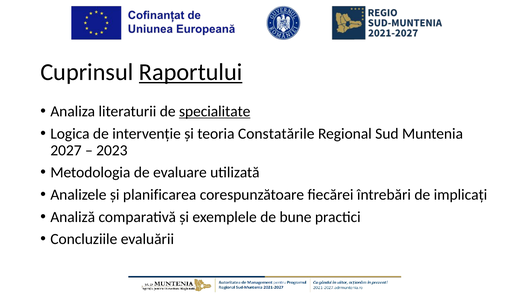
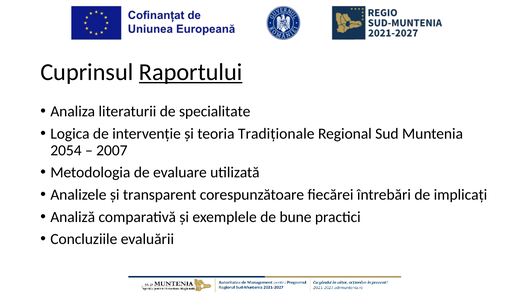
specialitate underline: present -> none
Constatările: Constatările -> Tradiționale
2027: 2027 -> 2054
2023: 2023 -> 2007
planificarea: planificarea -> transparent
